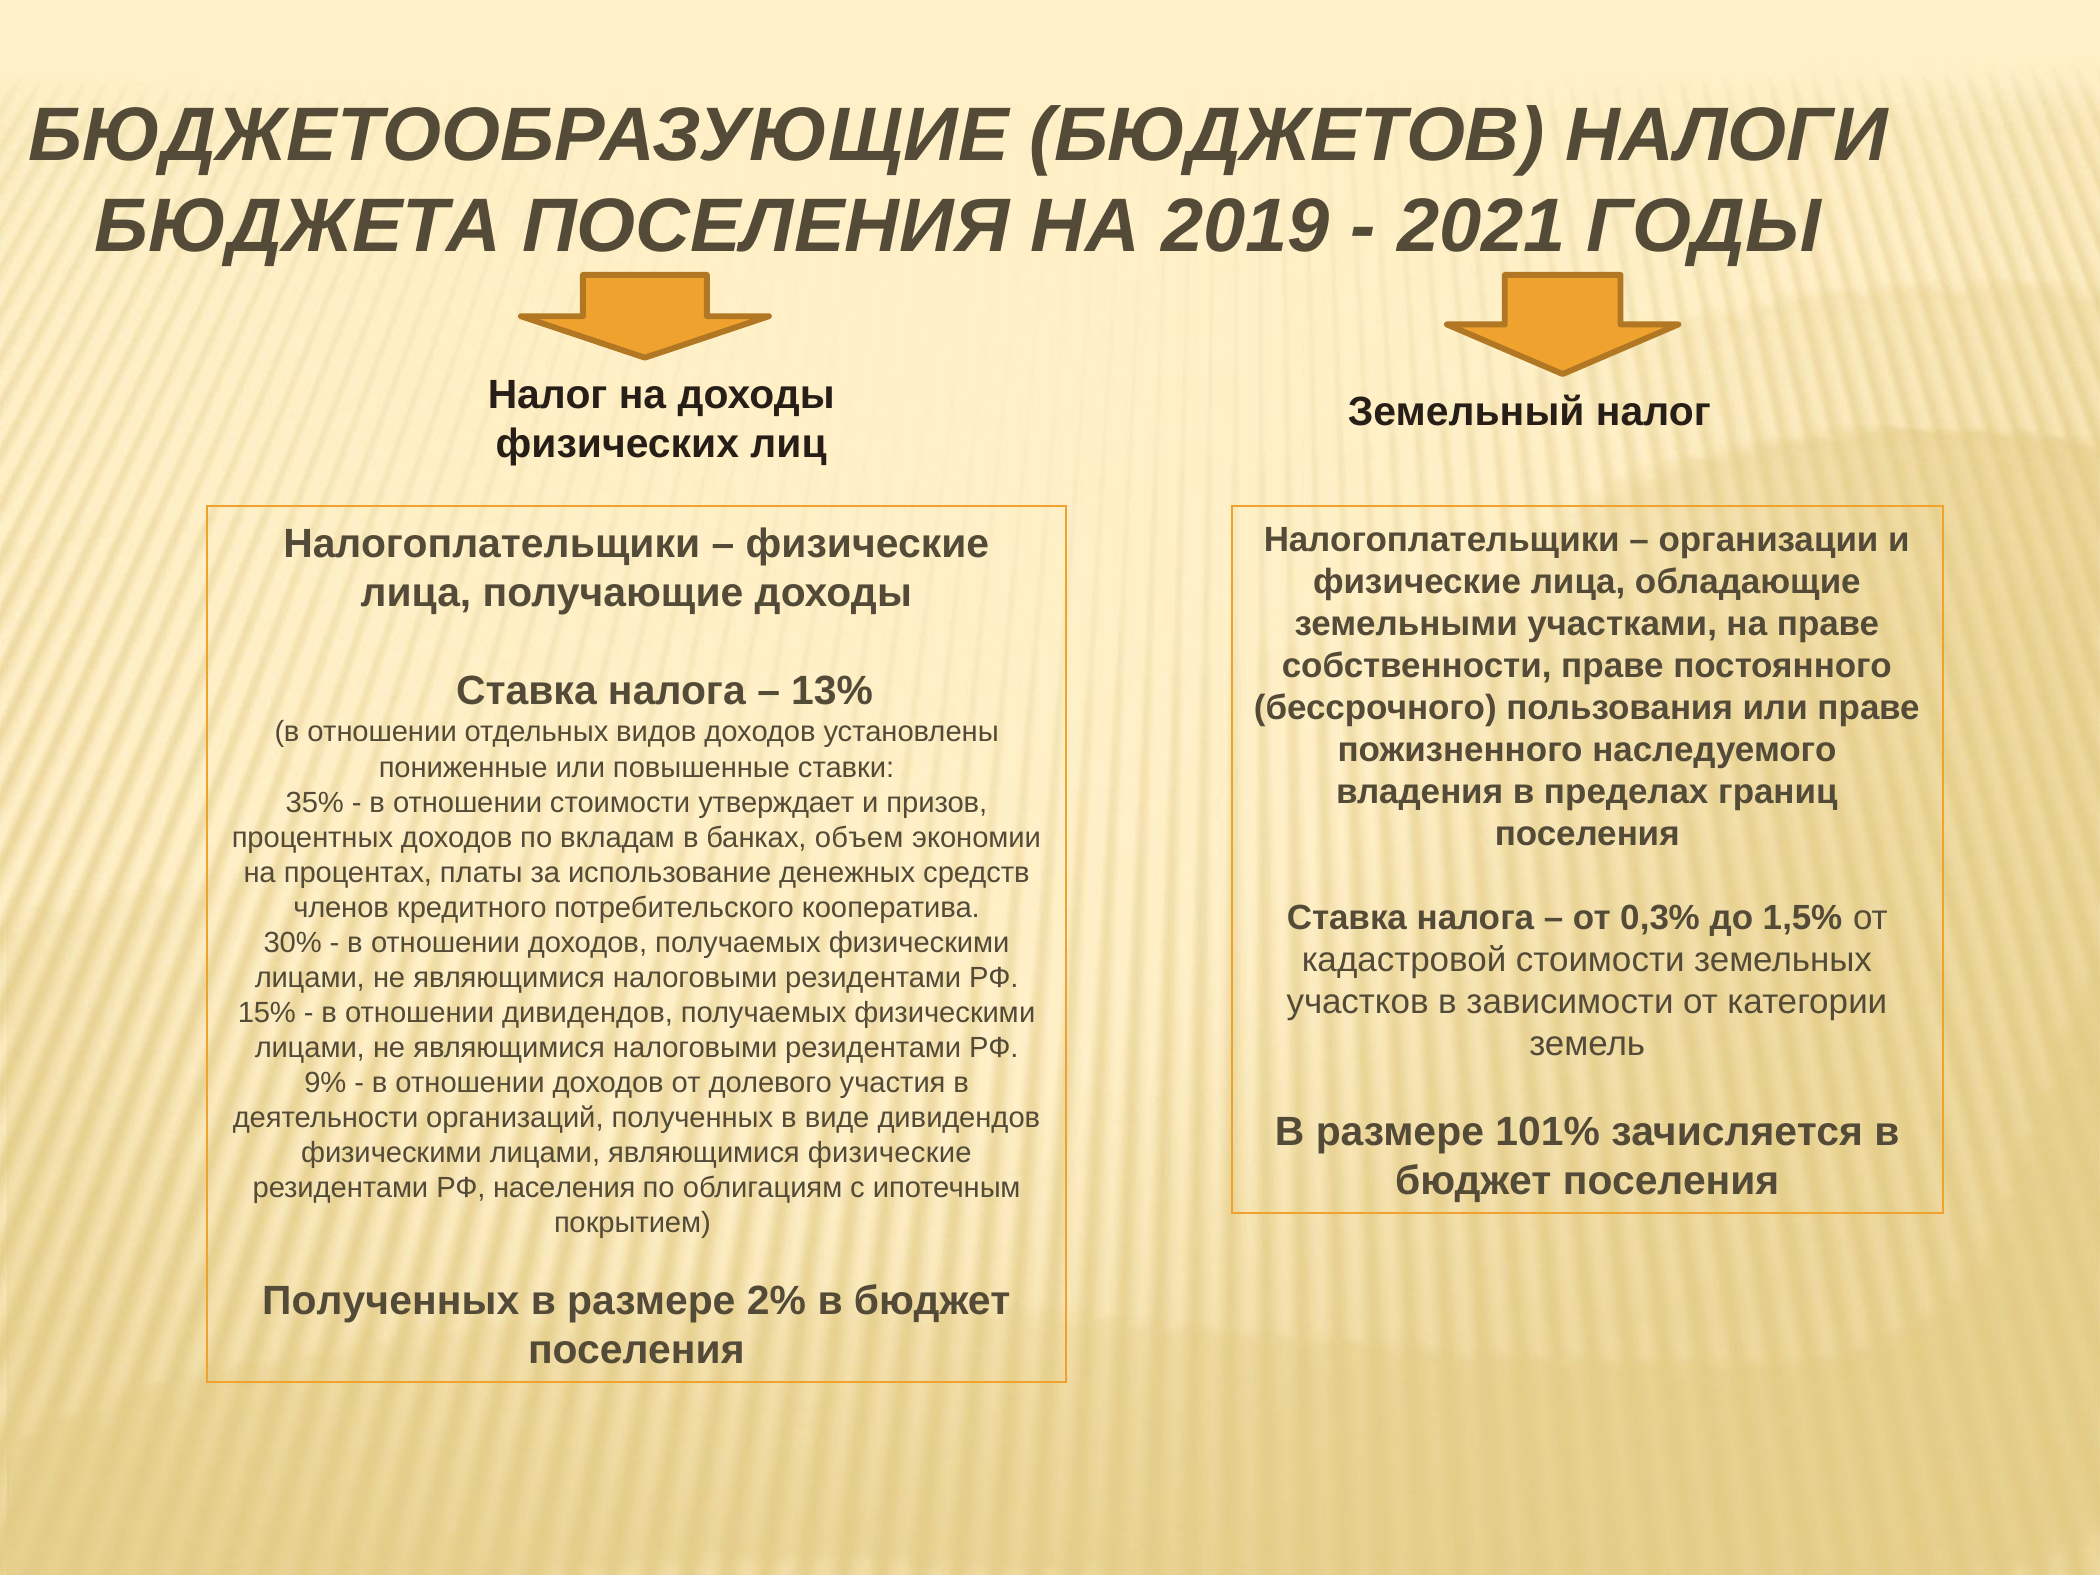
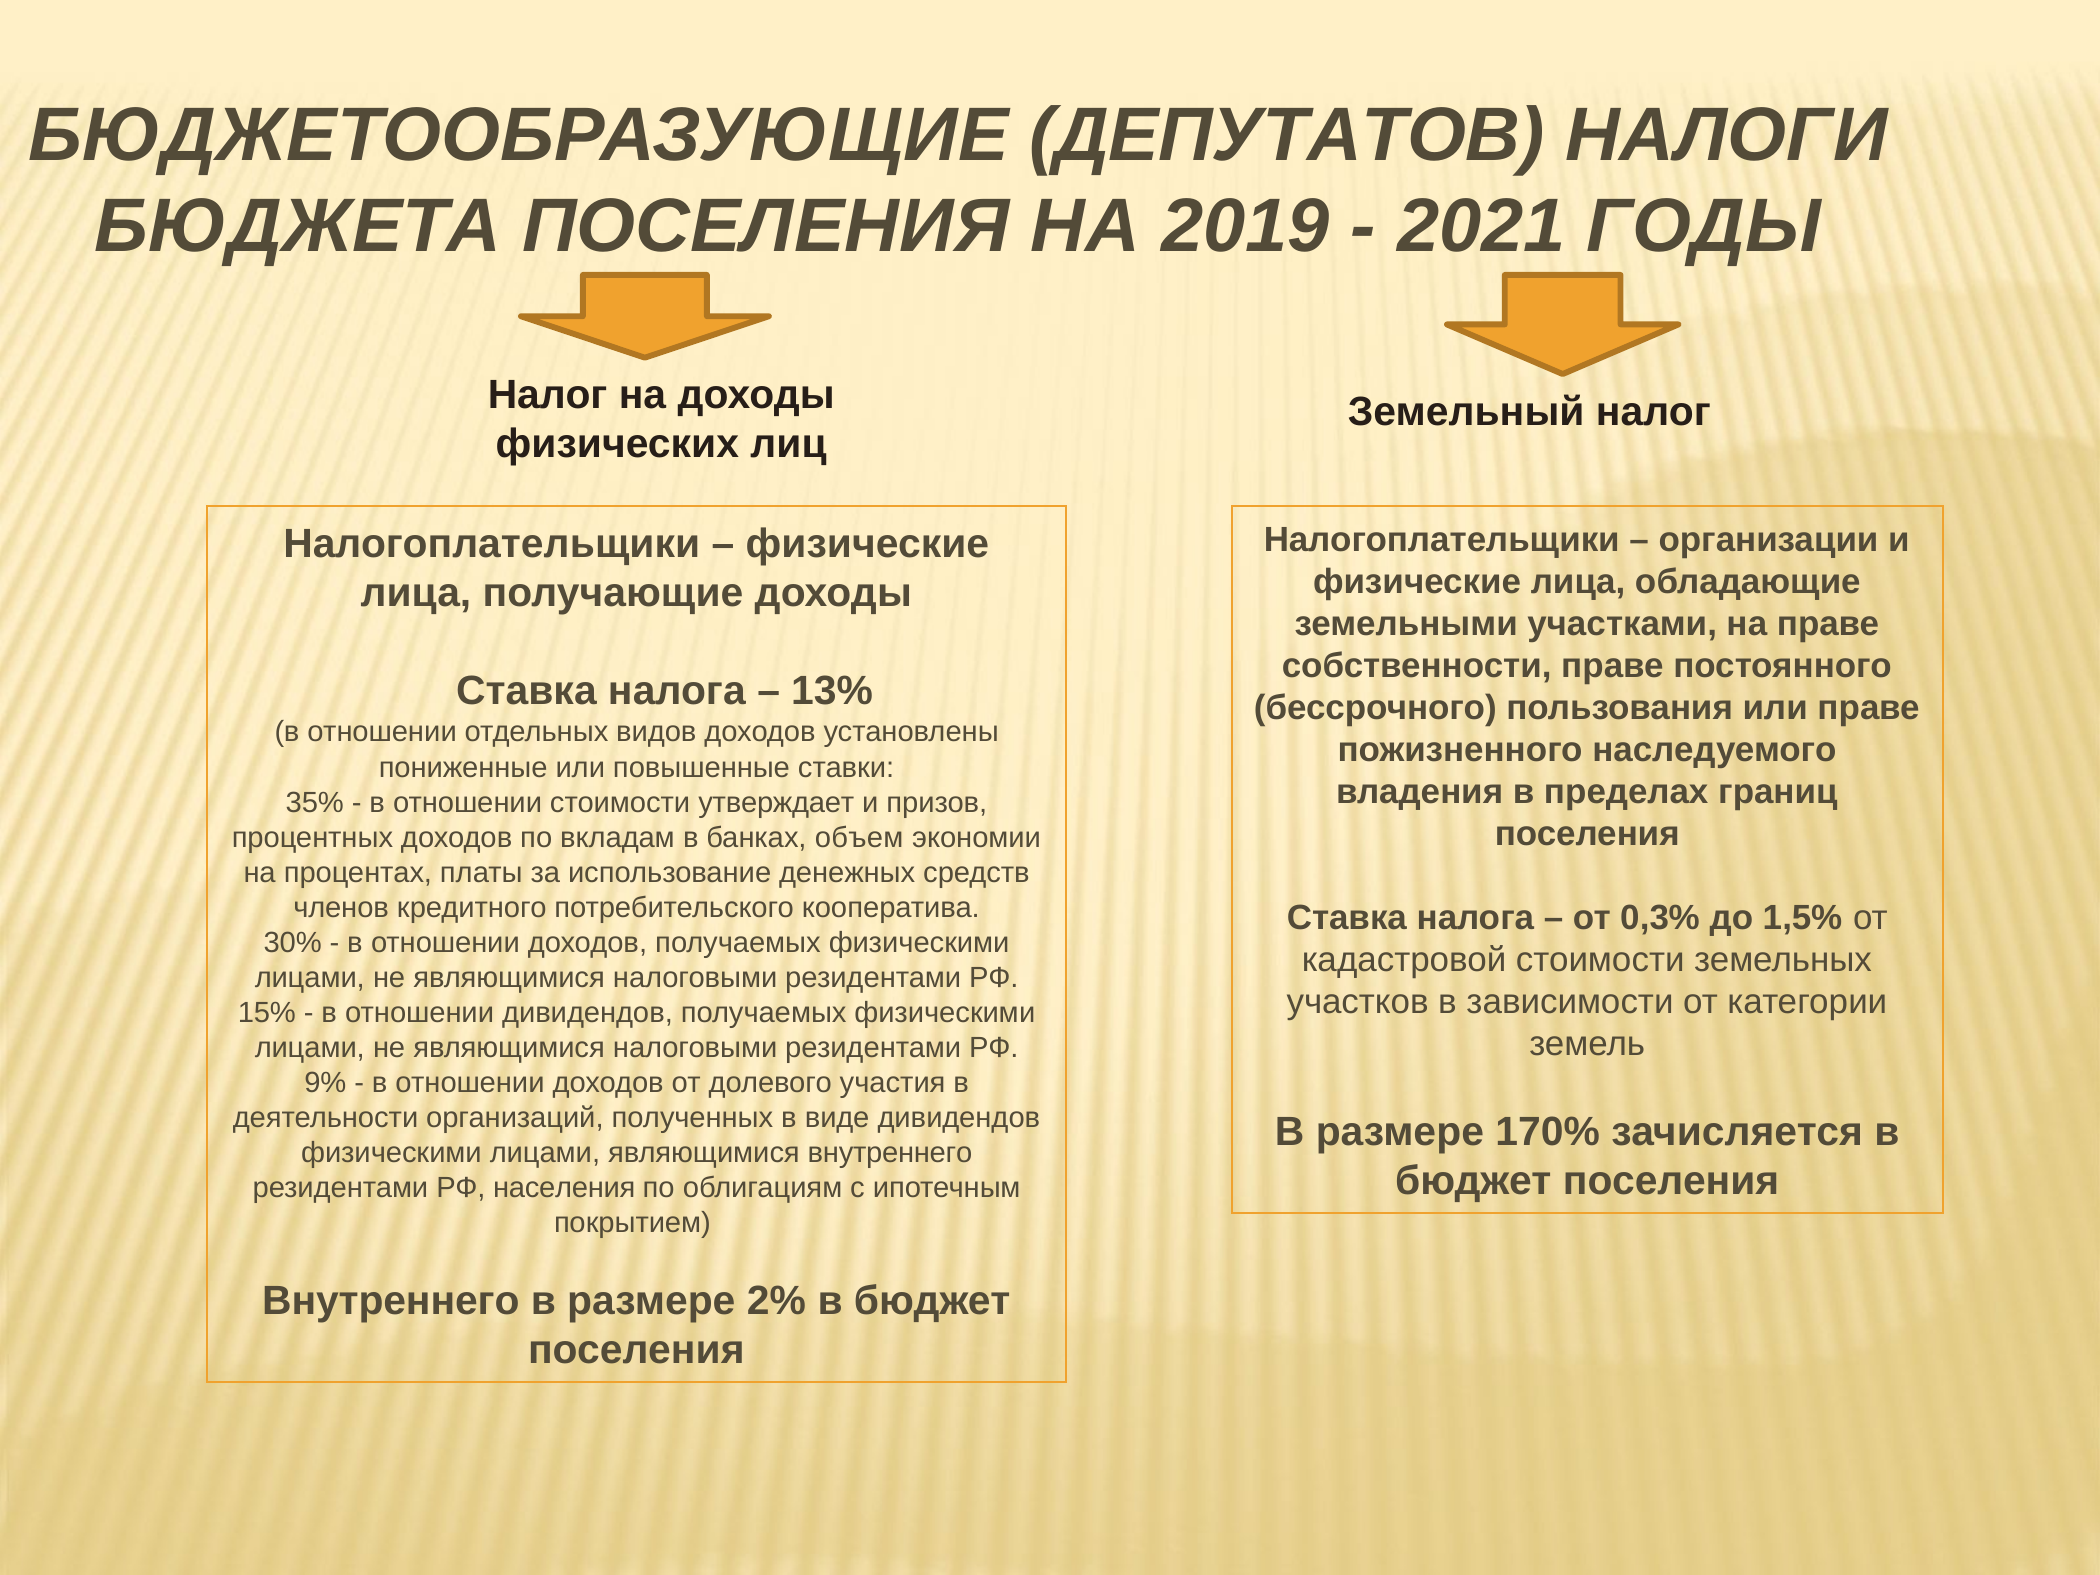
БЮДЖЕТОВ: БЮДЖЕТОВ -> ДЕПУТАТОВ
101%: 101% -> 170%
являющимися физические: физические -> внутреннего
Полученных at (391, 1301): Полученных -> Внутреннего
